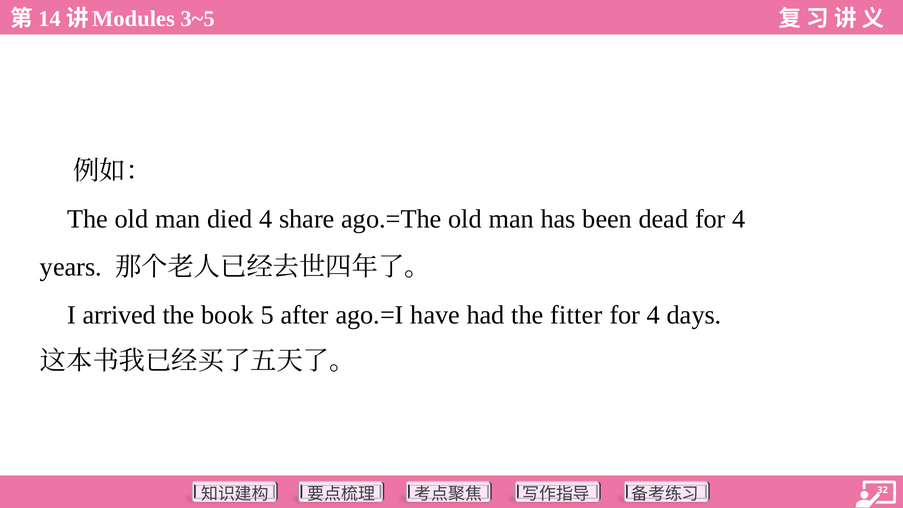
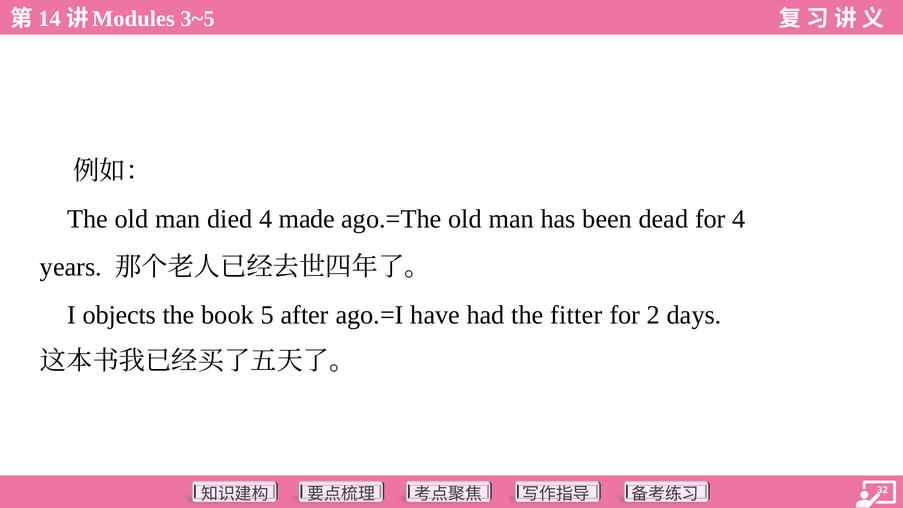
share: share -> made
arrived: arrived -> objects
4 at (654, 315): 4 -> 2
